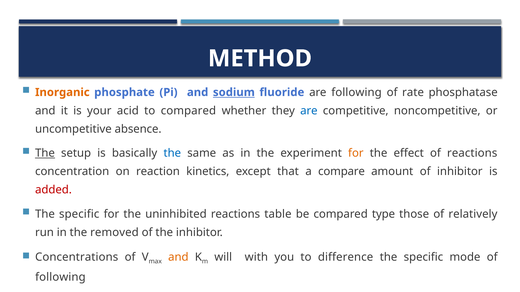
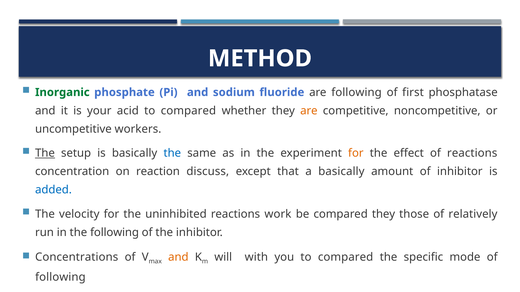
Inorganic colour: orange -> green
sodium underline: present -> none
rate: rate -> first
are at (309, 111) colour: blue -> orange
absence: absence -> workers
kinetics: kinetics -> discuss
a compare: compare -> basically
added colour: red -> blue
specific at (79, 214): specific -> velocity
table: table -> work
compared type: type -> they
the removed: removed -> following
you to difference: difference -> compared
